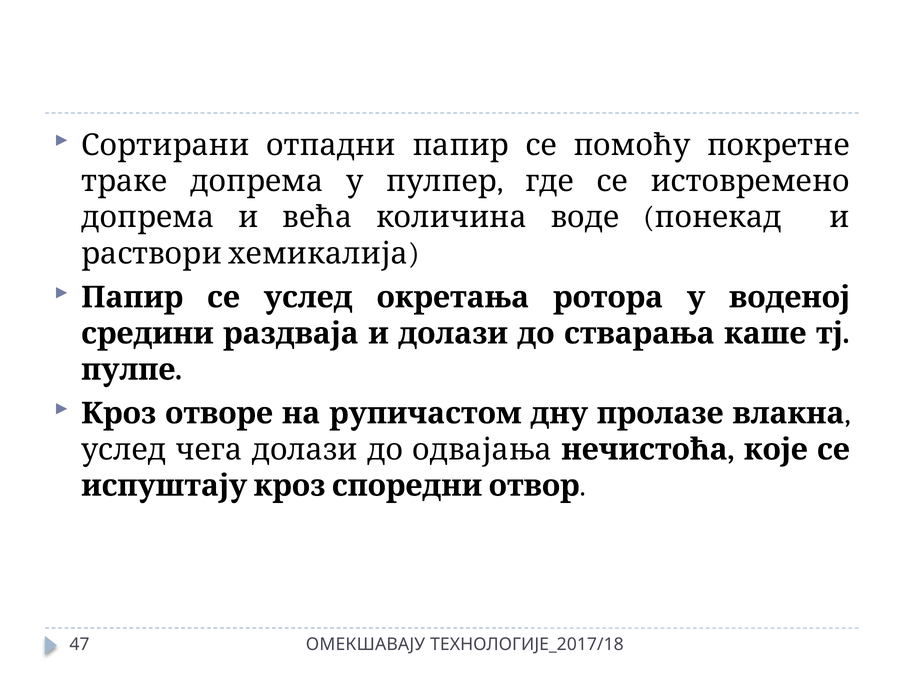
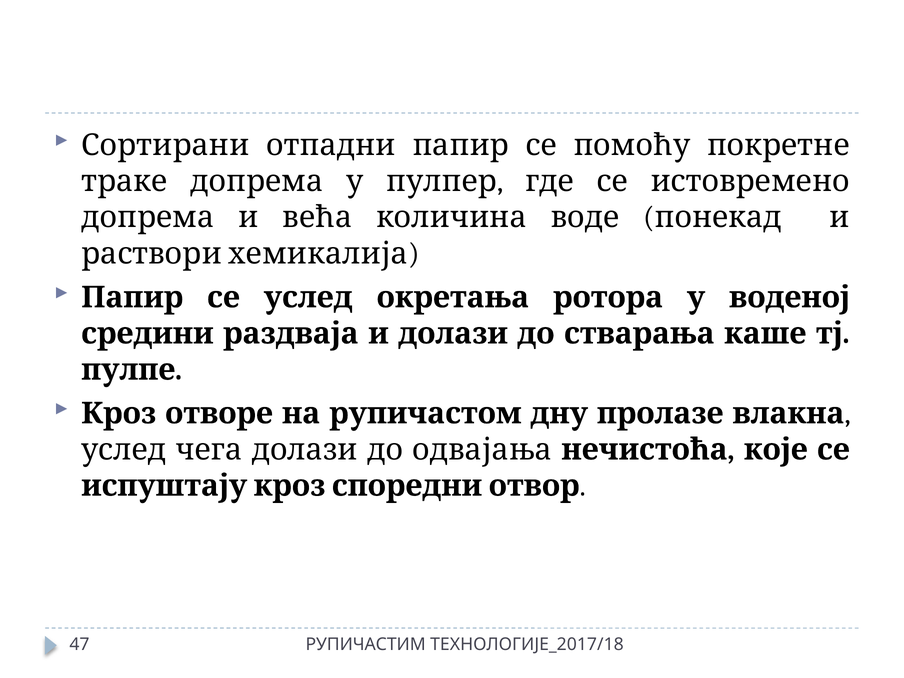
ОМЕКШАВАЈУ: ОМЕКШАВАЈУ -> РУПИЧАСТИМ
